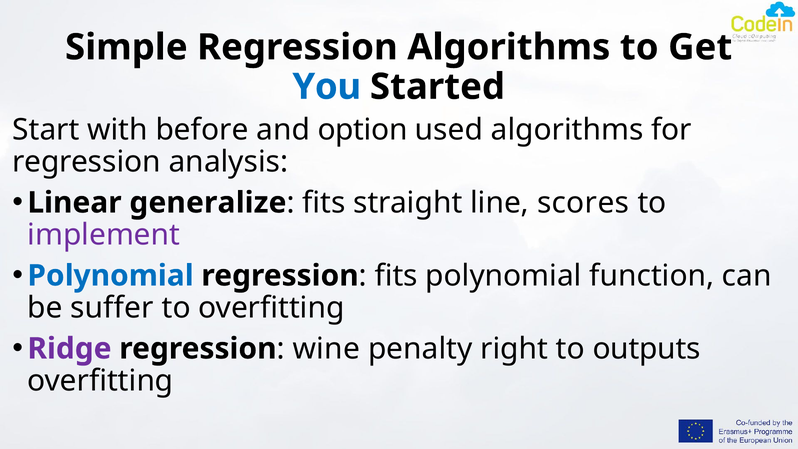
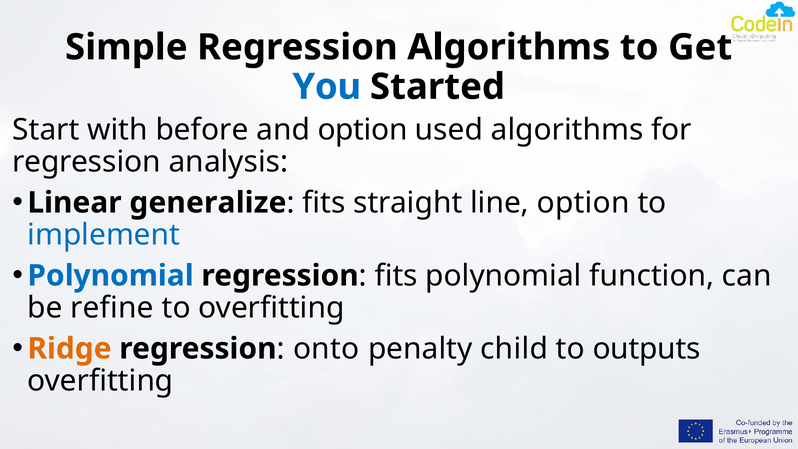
line scores: scores -> option
implement colour: purple -> blue
suffer: suffer -> refine
Ridge colour: purple -> orange
wine: wine -> onto
right: right -> child
